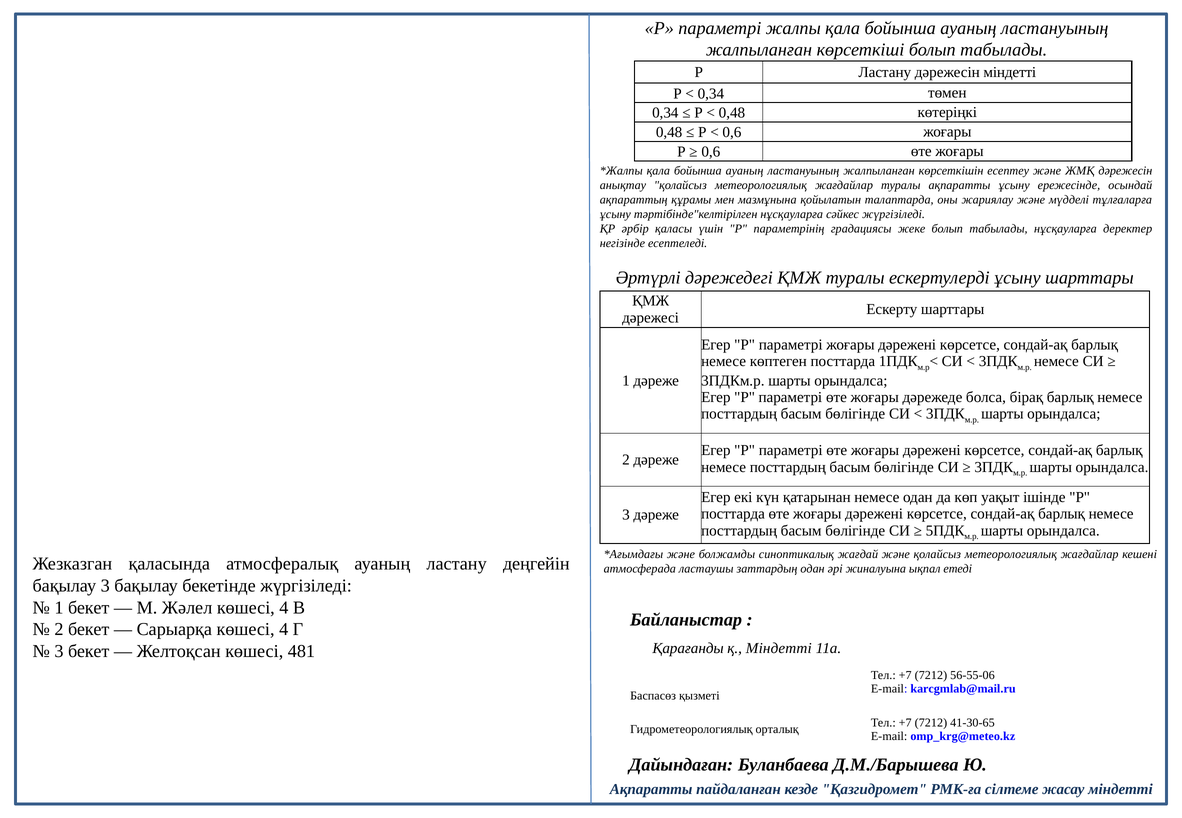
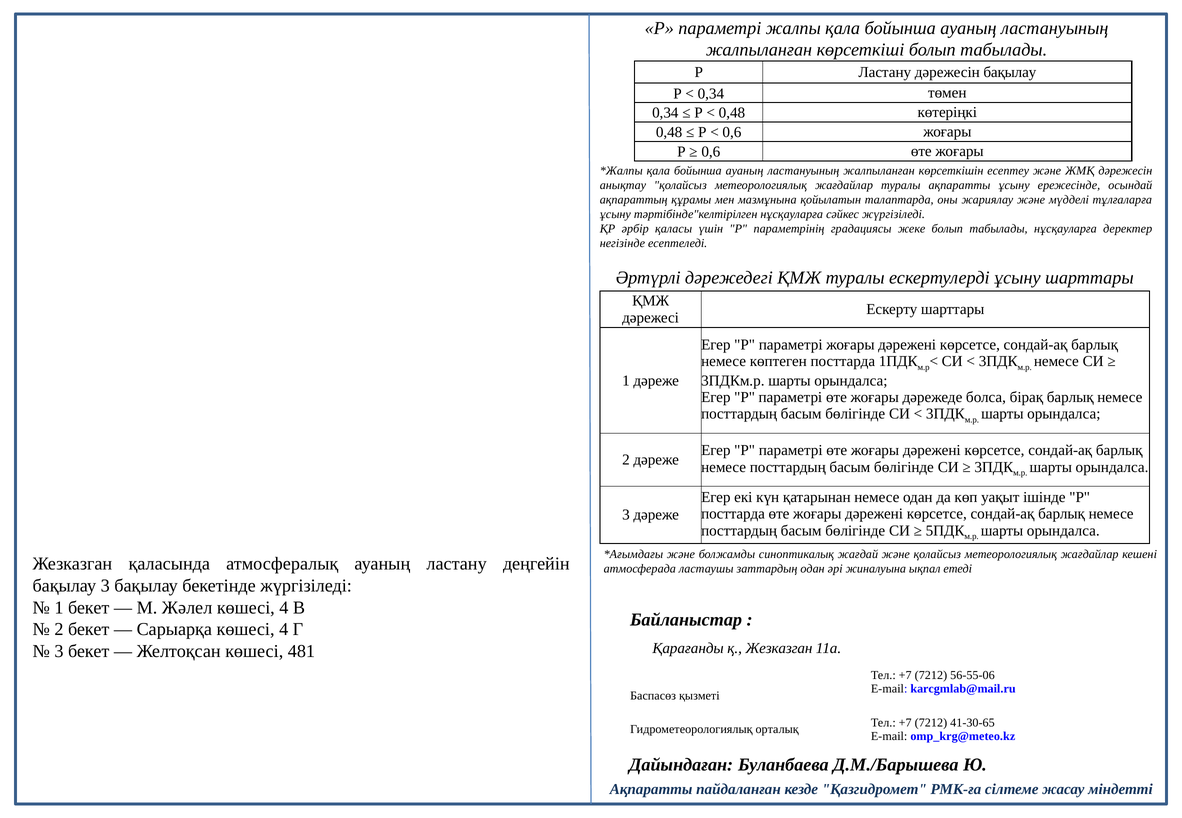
дәрежесін міндетті: міндетті -> бақылау
қ Міндетті: Міндетті -> Жезказган
